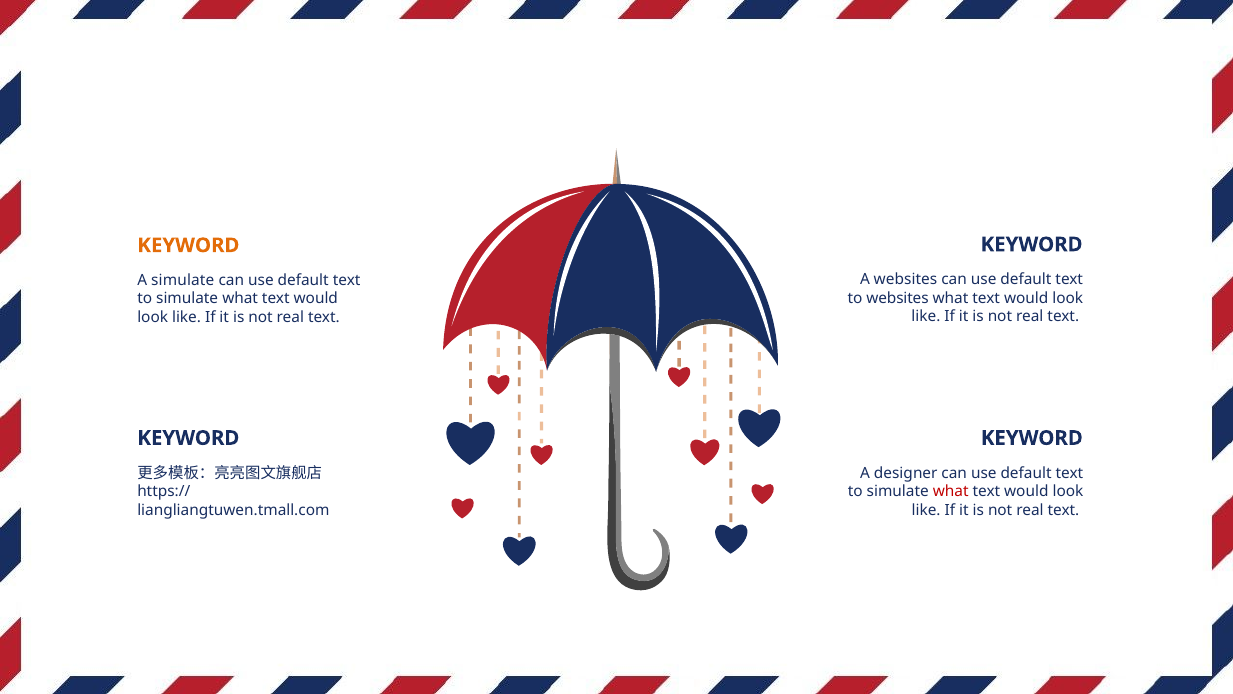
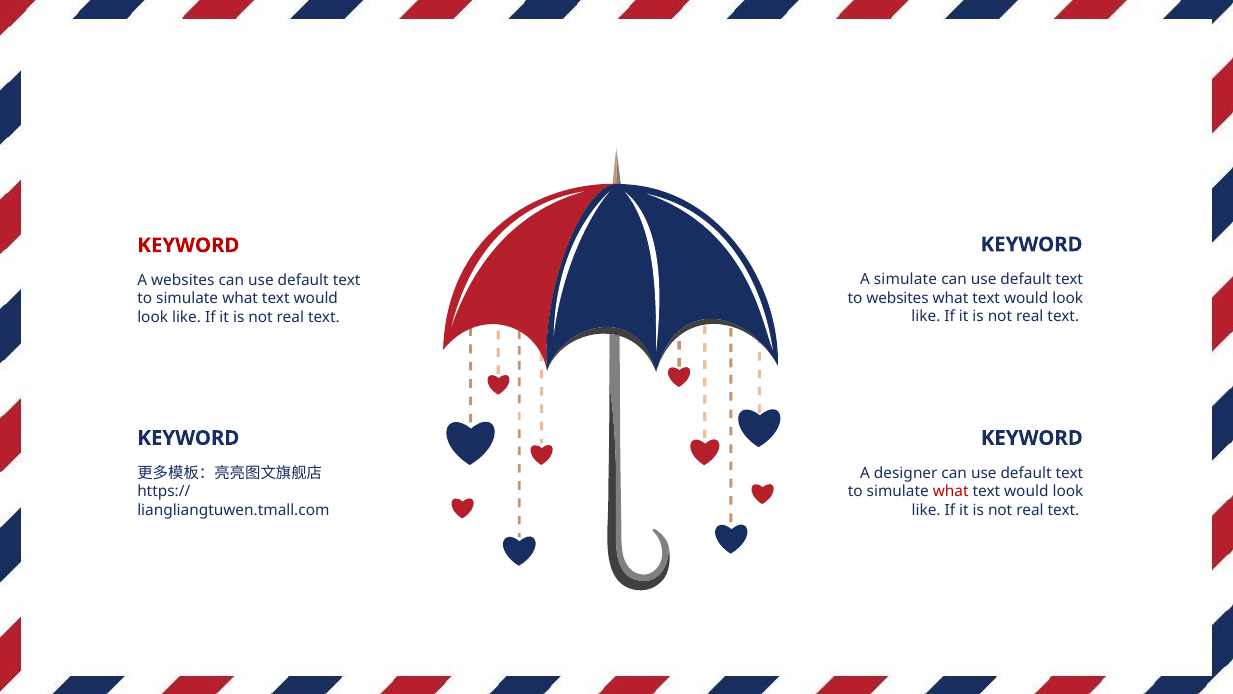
KEYWORD at (188, 245) colour: orange -> red
A websites: websites -> simulate
A simulate: simulate -> websites
